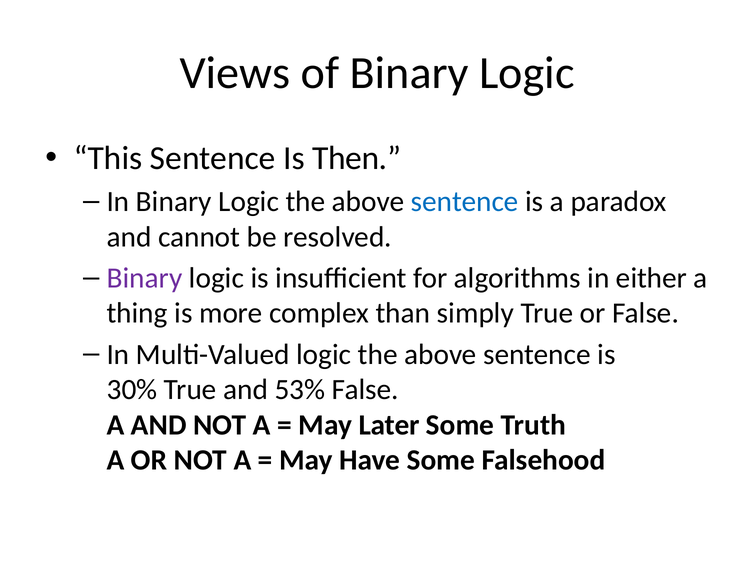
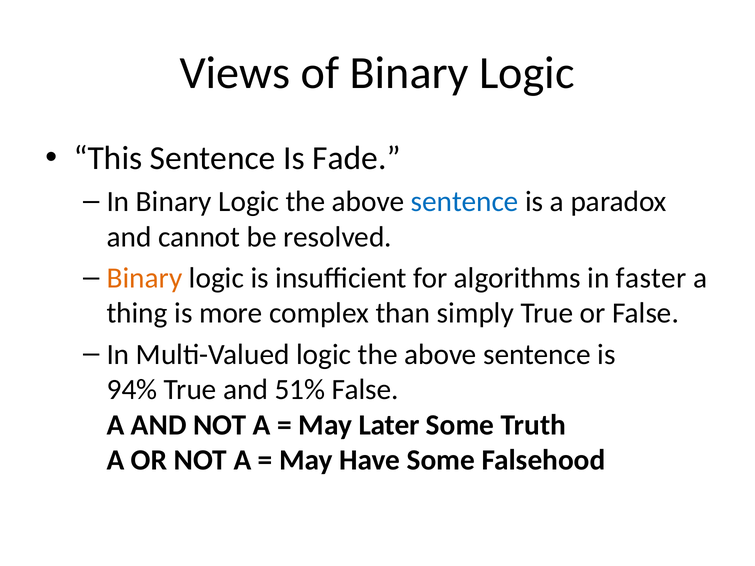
Then: Then -> Fade
Binary at (144, 278) colour: purple -> orange
either: either -> faster
30%: 30% -> 94%
53%: 53% -> 51%
